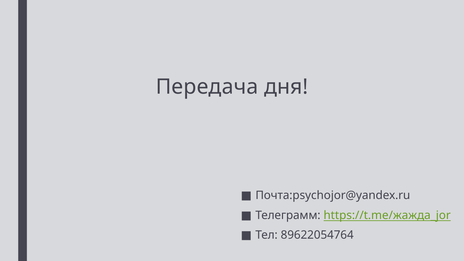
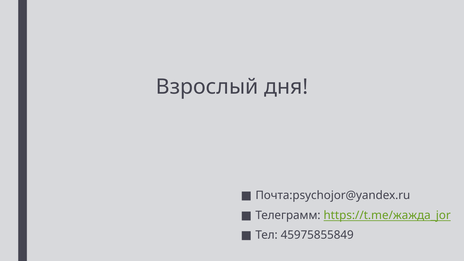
Передача: Передача -> Взрослый
89622054764: 89622054764 -> 45975855849
